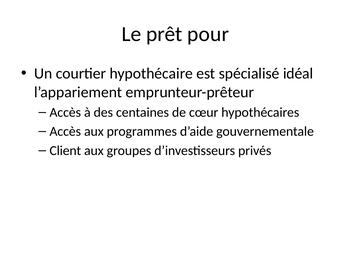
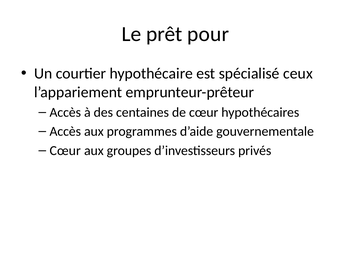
idéal: idéal -> ceux
Client at (65, 151): Client -> Cœur
